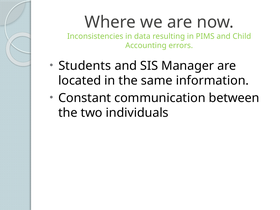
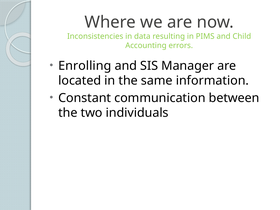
Students: Students -> Enrolling
